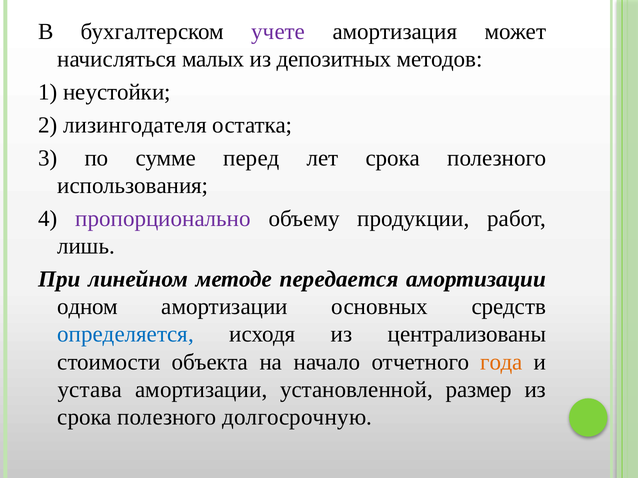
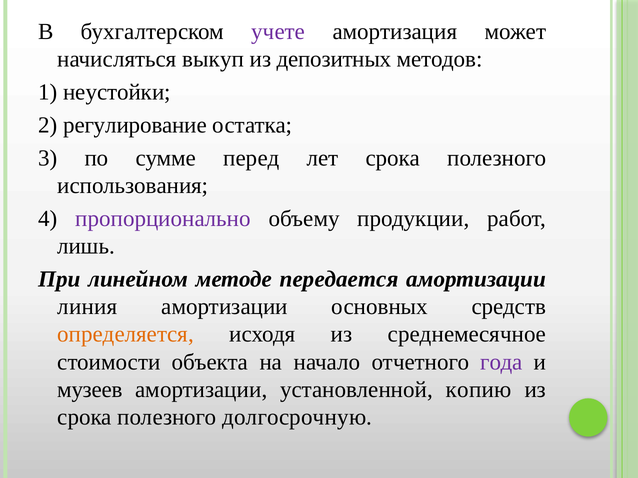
малых: малых -> выкуп
лизингодателя: лизингодателя -> регулирование
одном: одном -> линия
определяется colour: blue -> orange
централизованы: централизованы -> среднемесячное
года colour: orange -> purple
устава: устава -> музеев
размер: размер -> копию
